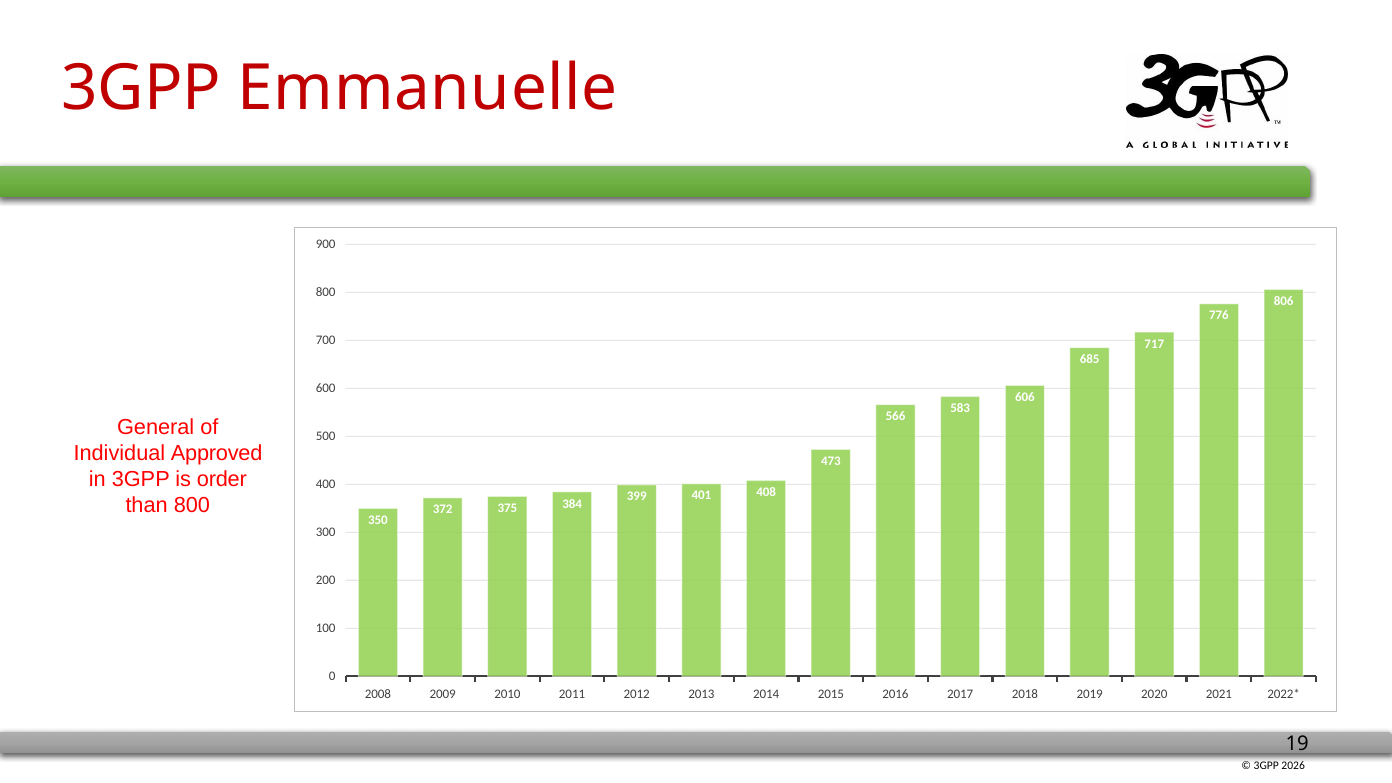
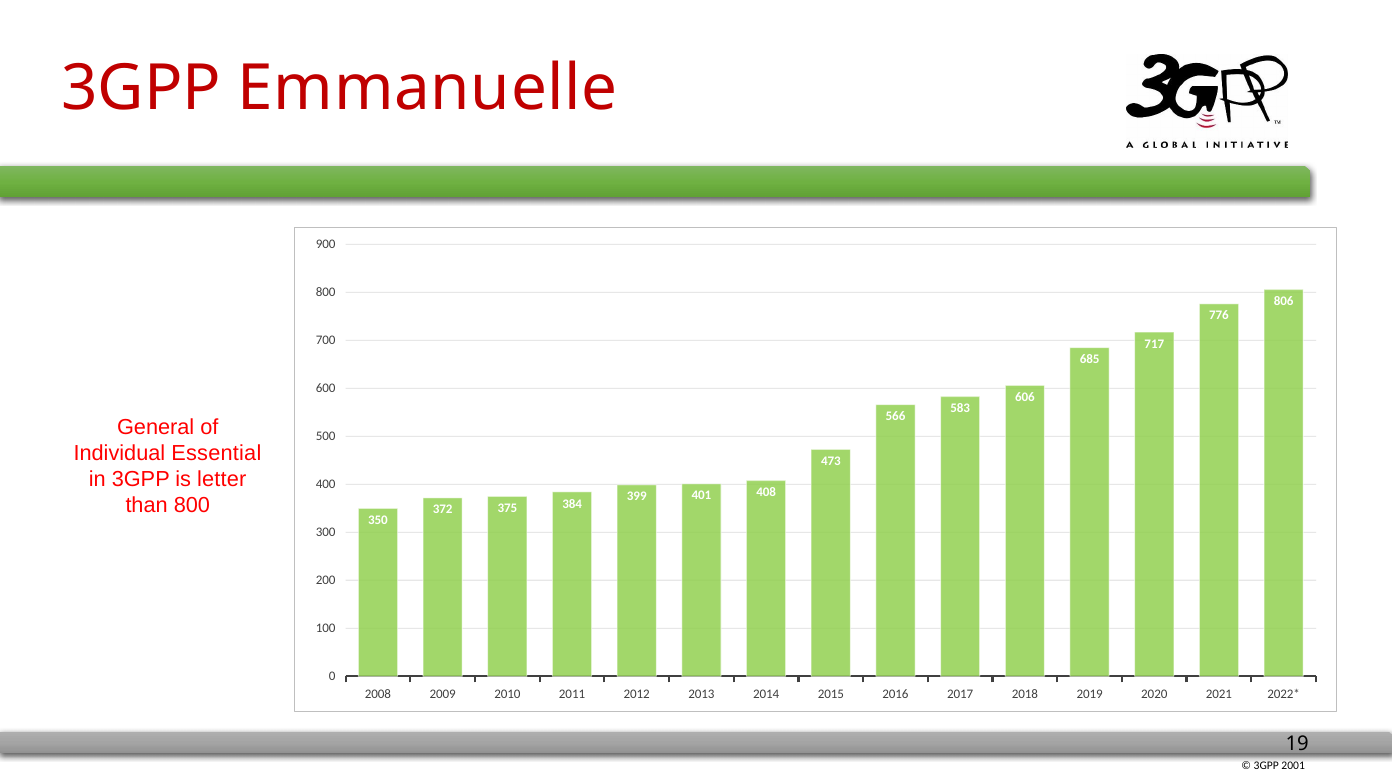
Approved: Approved -> Essential
order: order -> letter
2026: 2026 -> 2001
